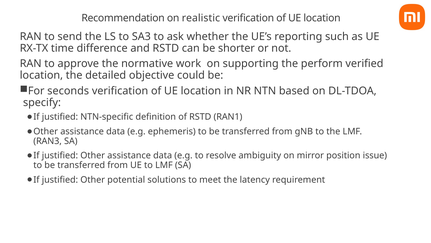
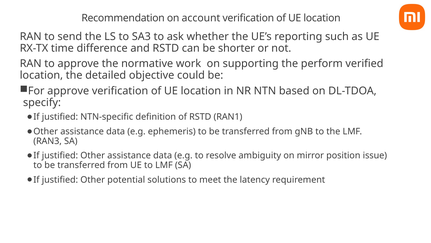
realistic: realistic -> account
For seconds: seconds -> approve
